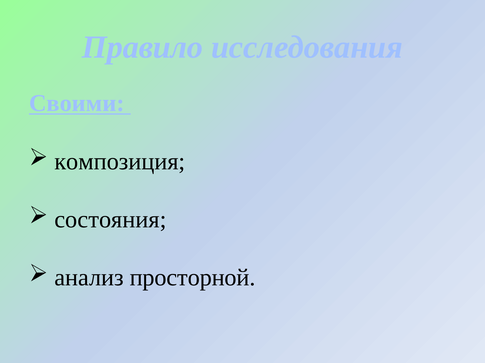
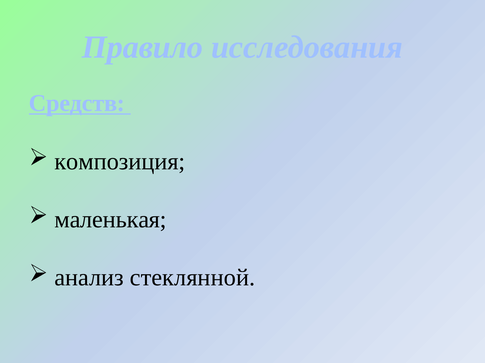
Своими: Своими -> Средств
состояния: состояния -> маленькая
просторной: просторной -> стеклянной
